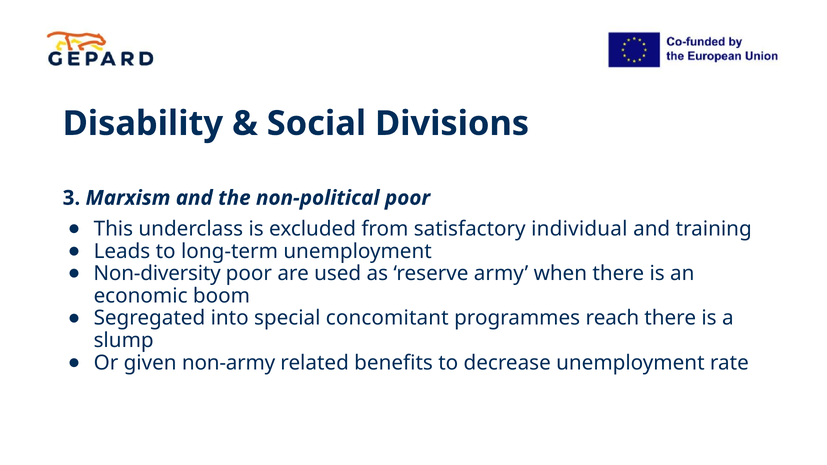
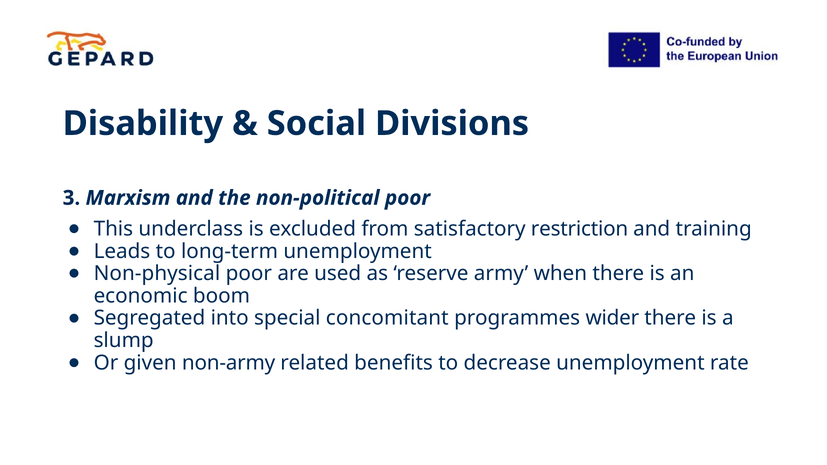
individual: individual -> restriction
Non-diversity: Non-diversity -> Non-physical
reach: reach -> wider
